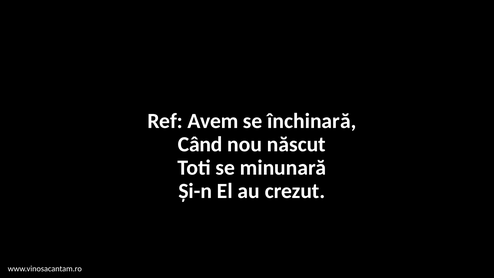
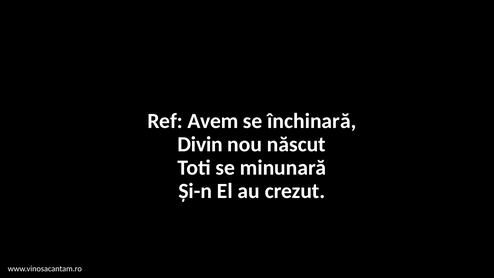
Când: Când -> Divin
